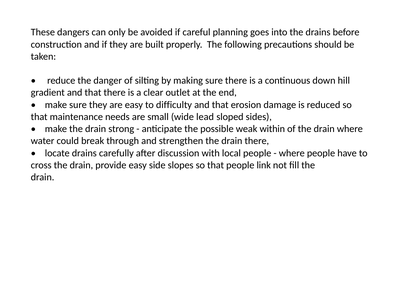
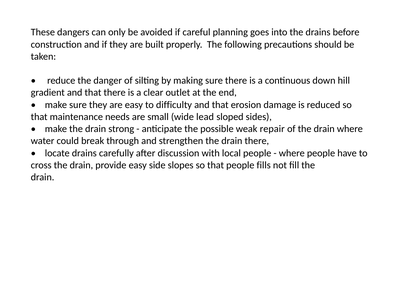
within: within -> repair
link: link -> fills
